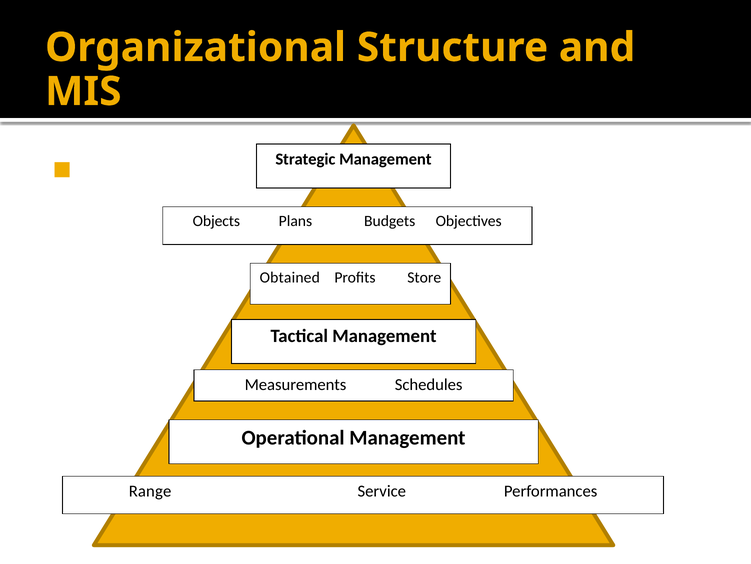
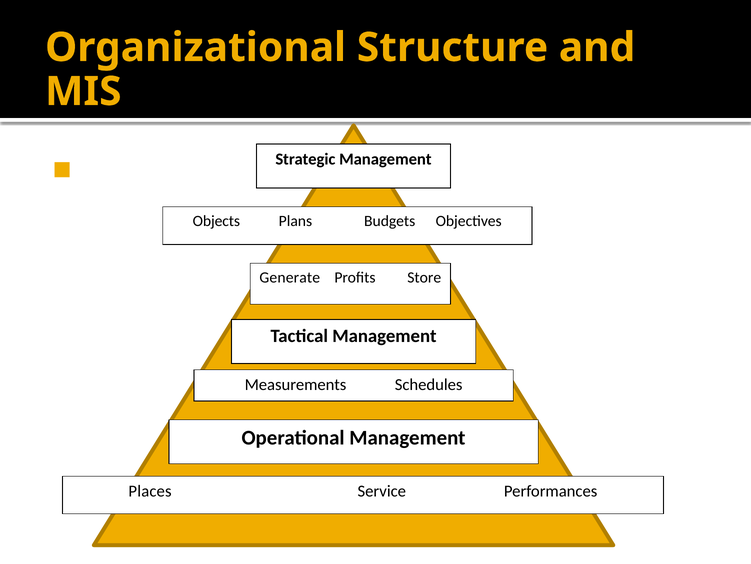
Obtained: Obtained -> Generate
Range: Range -> Places
